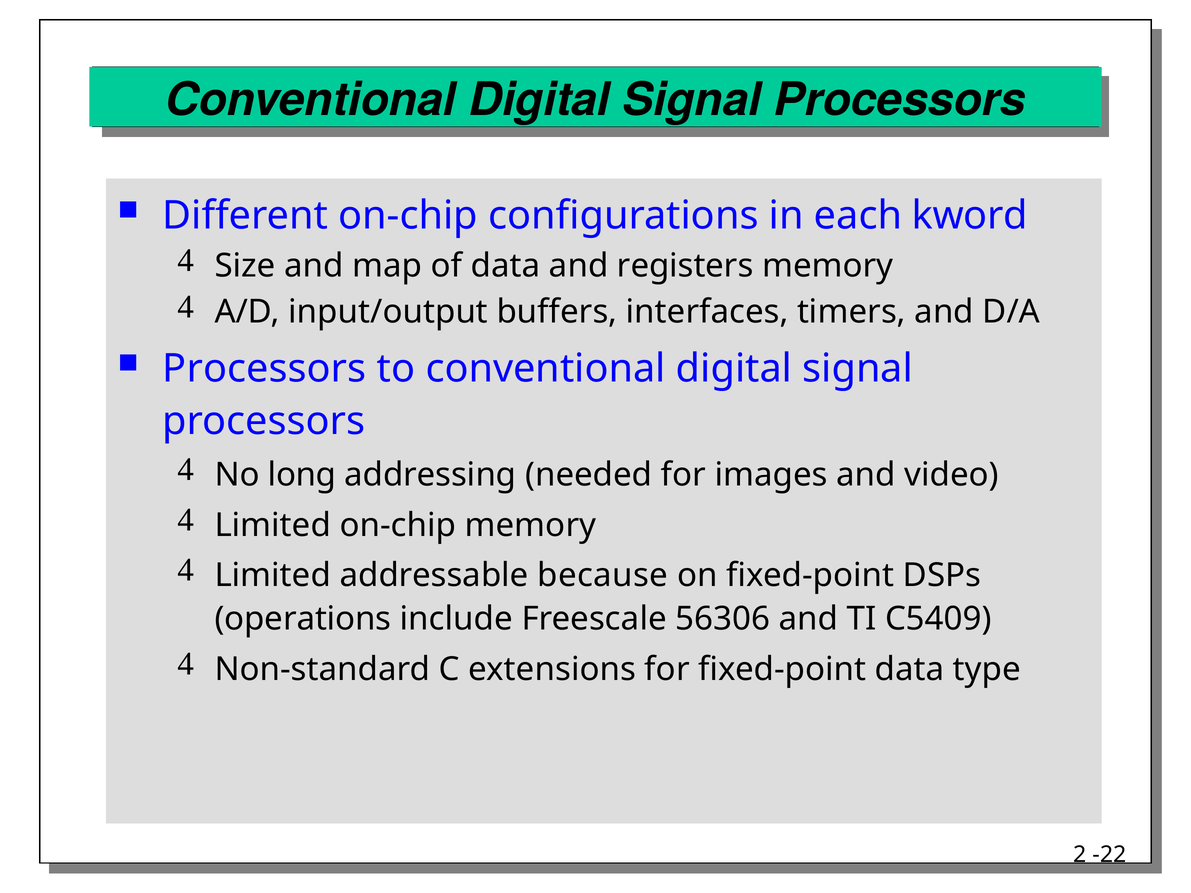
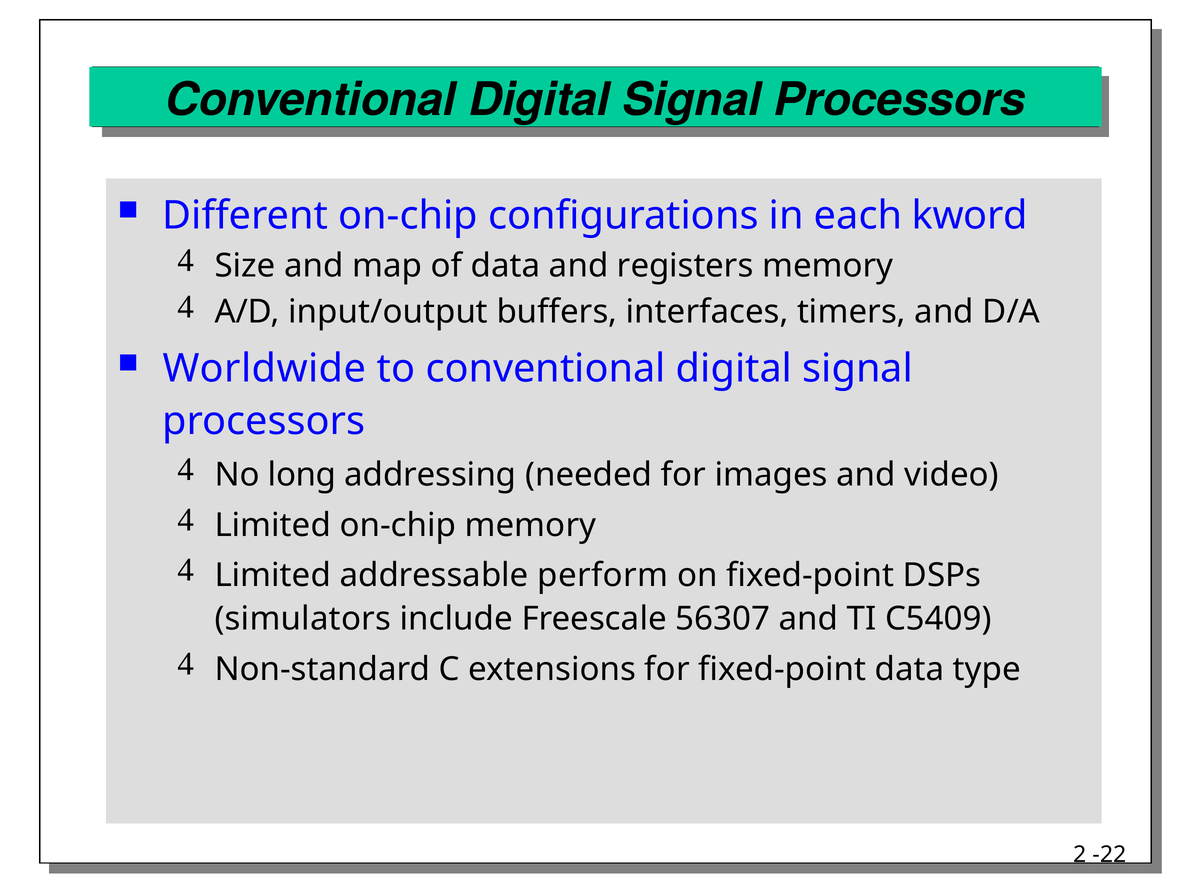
Processors at (264, 369): Processors -> Worldwide
because: because -> perform
operations: operations -> simulators
56306: 56306 -> 56307
